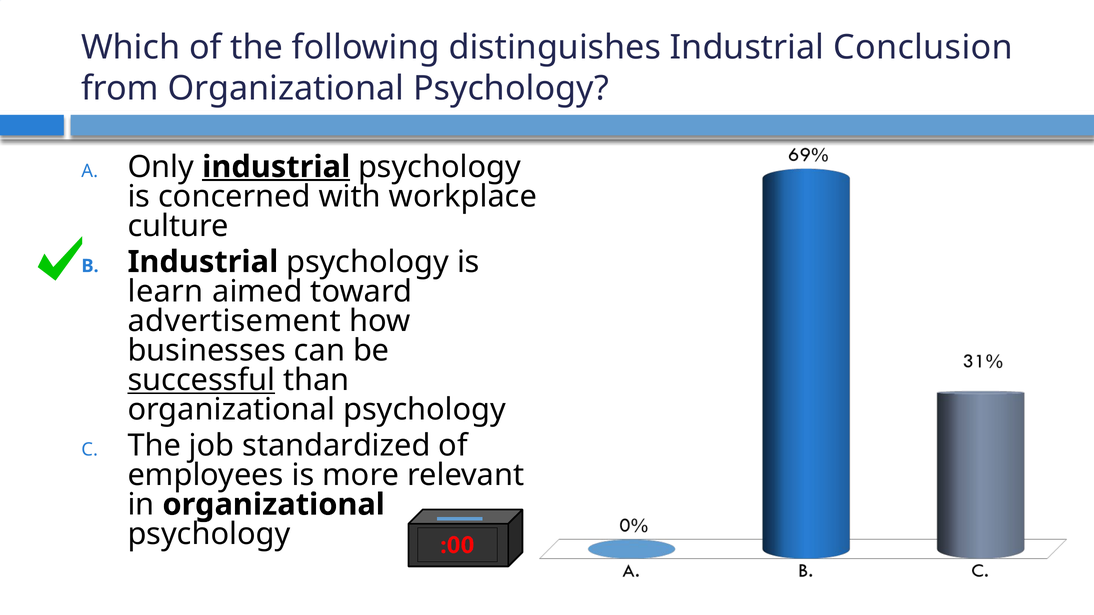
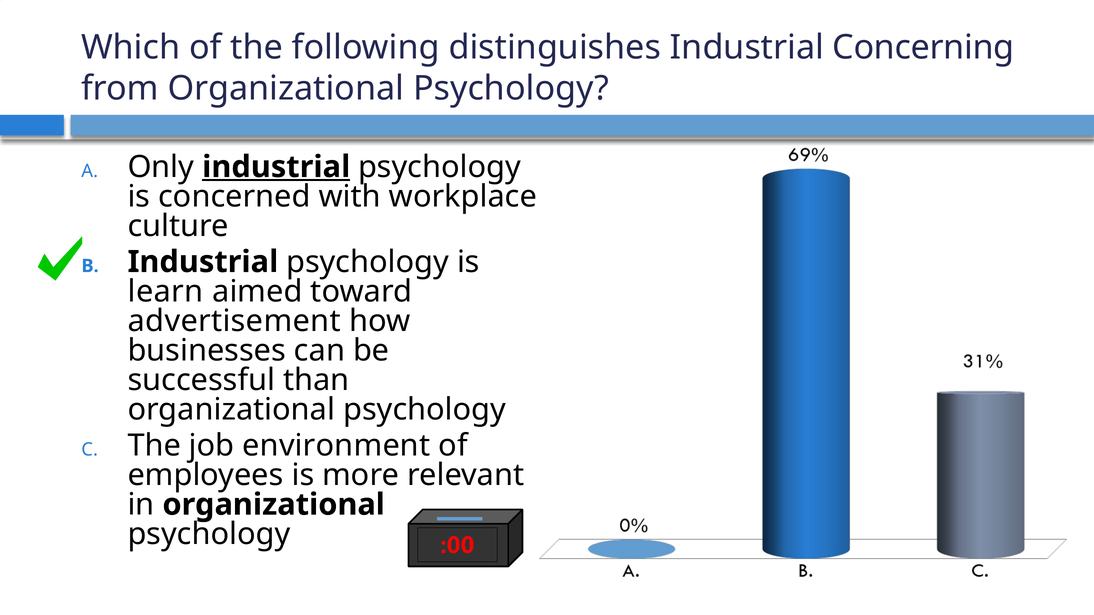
Conclusion: Conclusion -> Concerning
successful underline: present -> none
standardized: standardized -> environment
